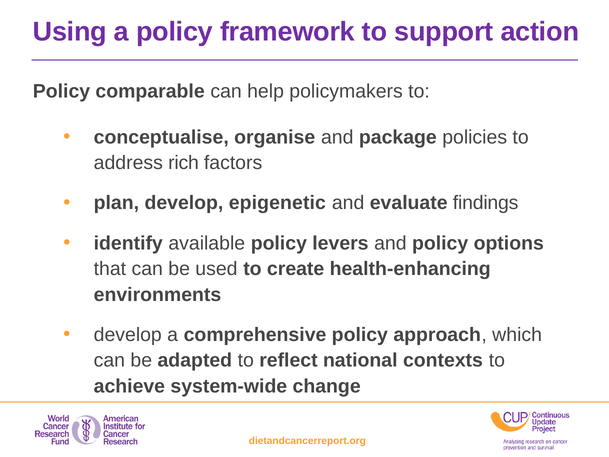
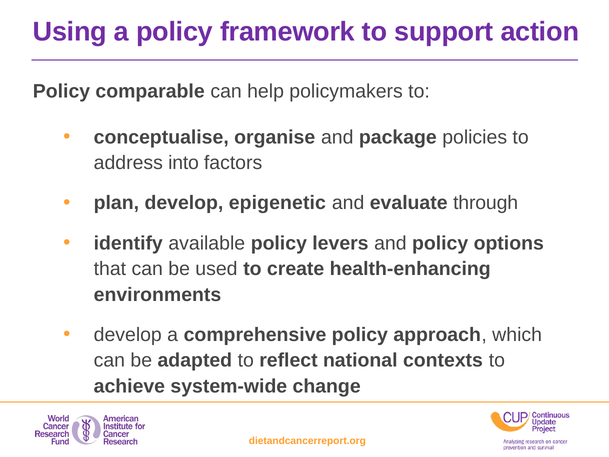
rich: rich -> into
findings: findings -> through
